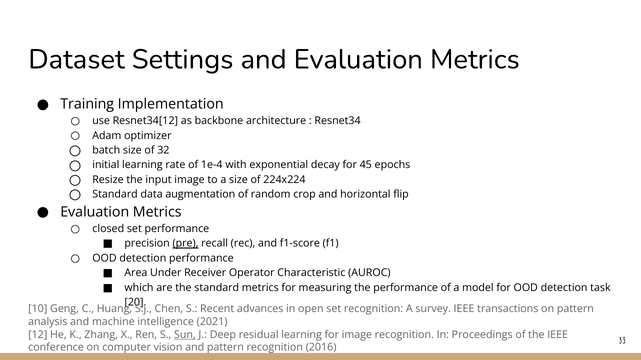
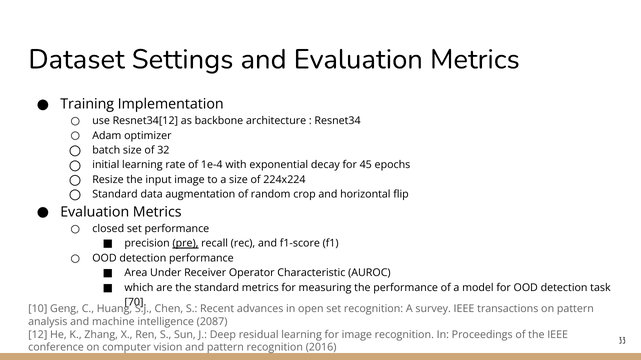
20: 20 -> 70
2021: 2021 -> 2087
Sun underline: present -> none
